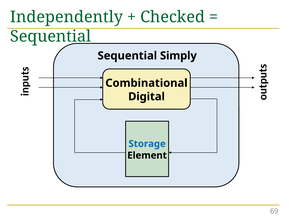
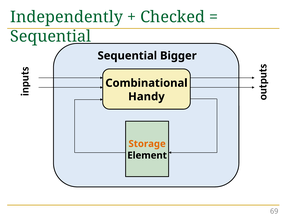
Simply: Simply -> Bigger
Digital: Digital -> Handy
Storage colour: blue -> orange
